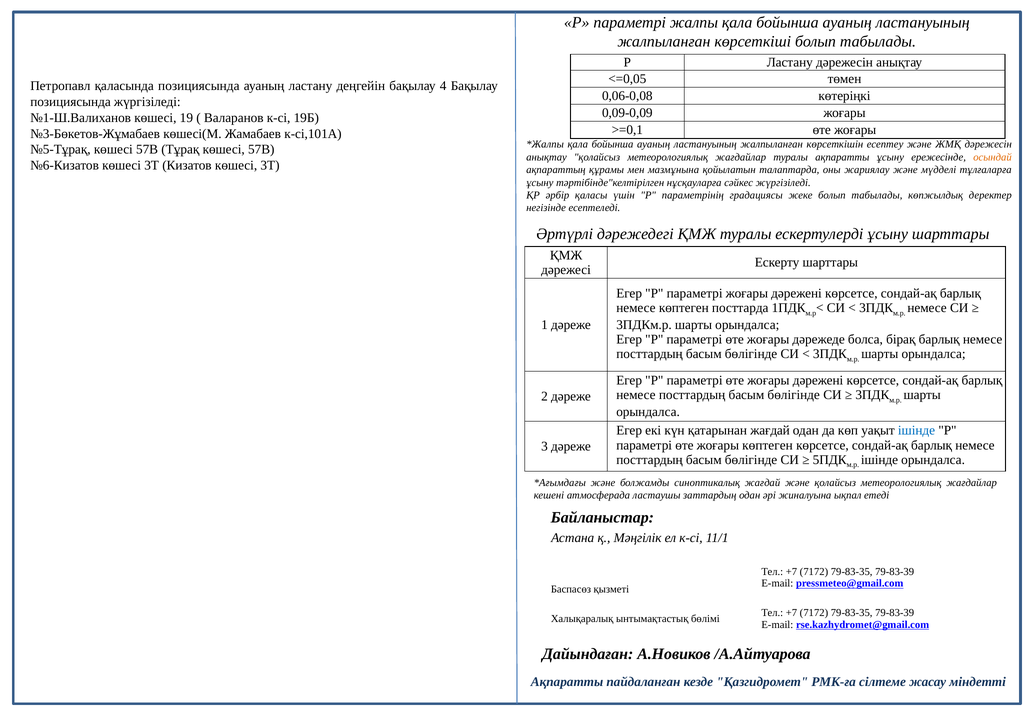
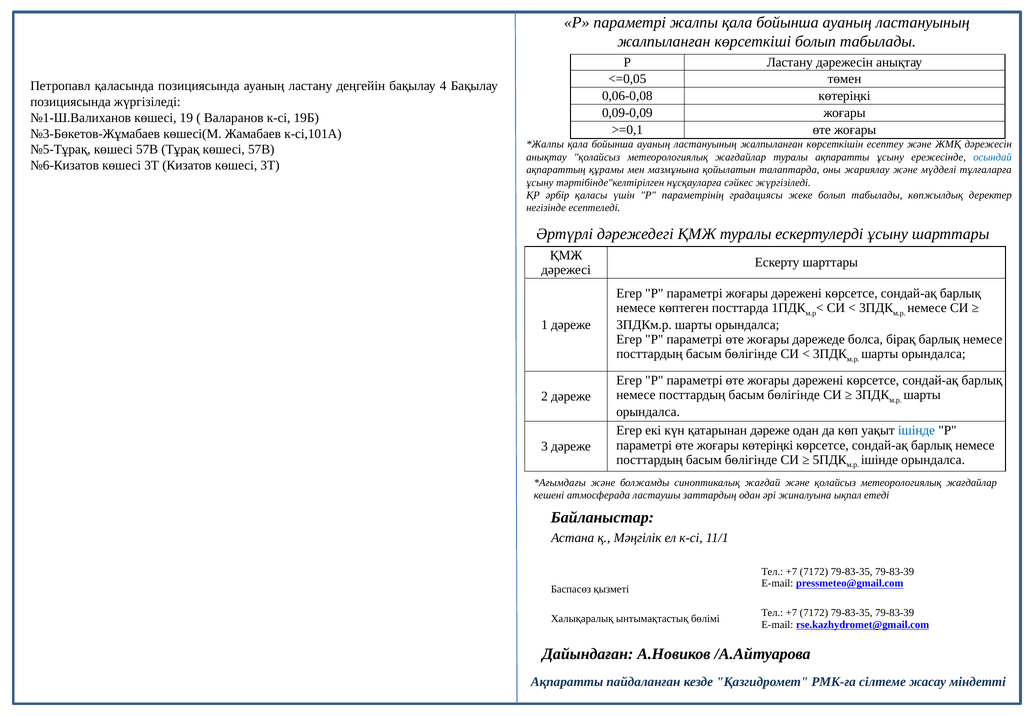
осындай colour: orange -> blue
қатарынан жағдай: жағдай -> дәреже
жоғары көптеген: көптеген -> көтеріңкі
